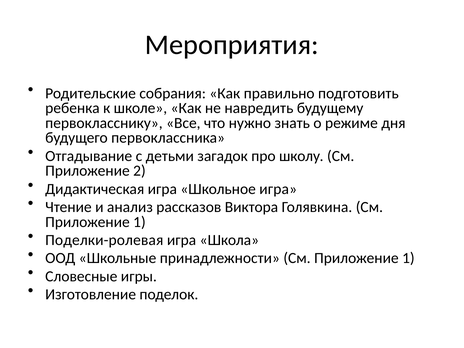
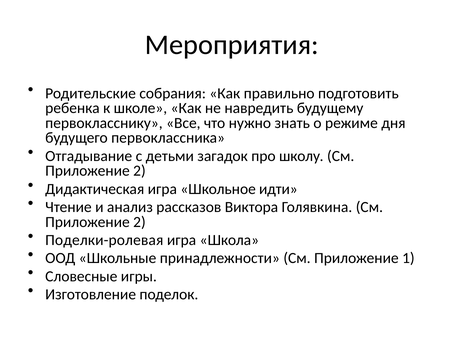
Школьное игра: игра -> идти
1 at (139, 222): 1 -> 2
